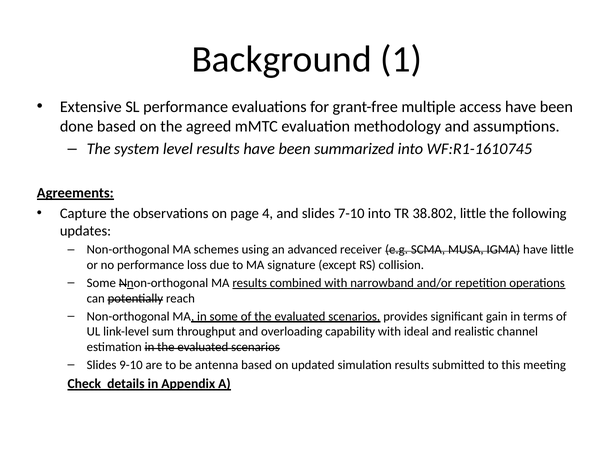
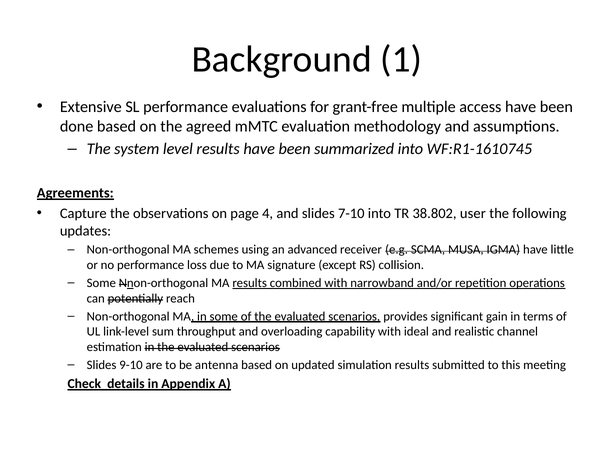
38.802 little: little -> user
